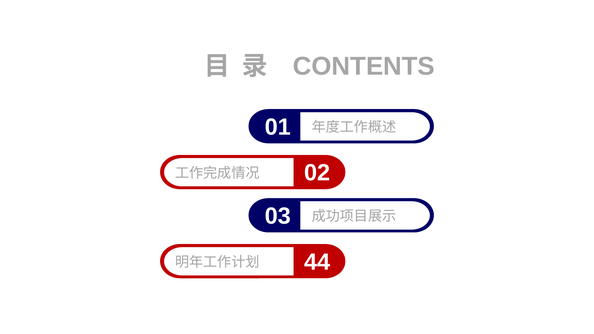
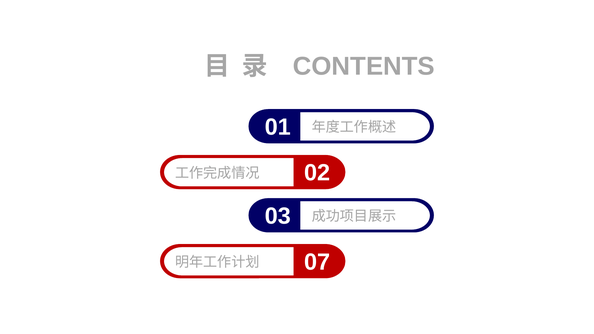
44: 44 -> 07
